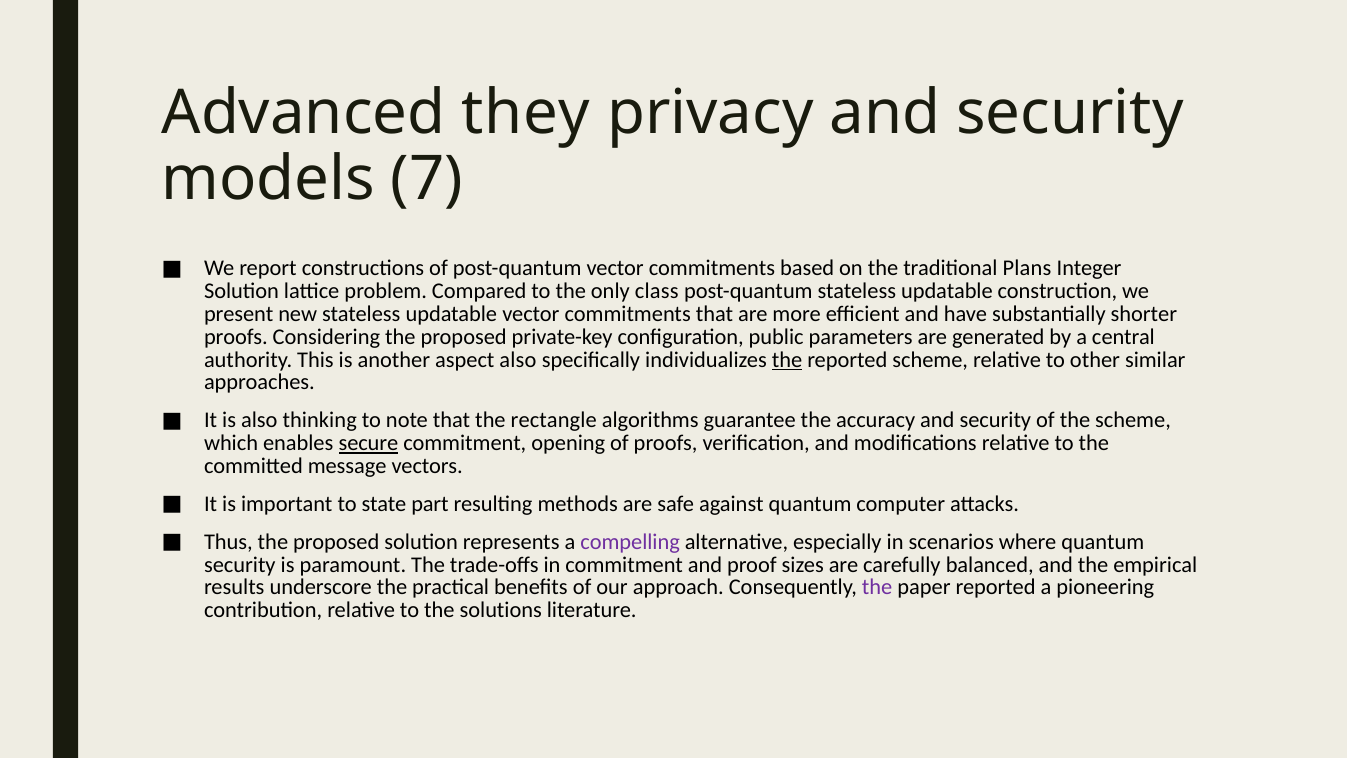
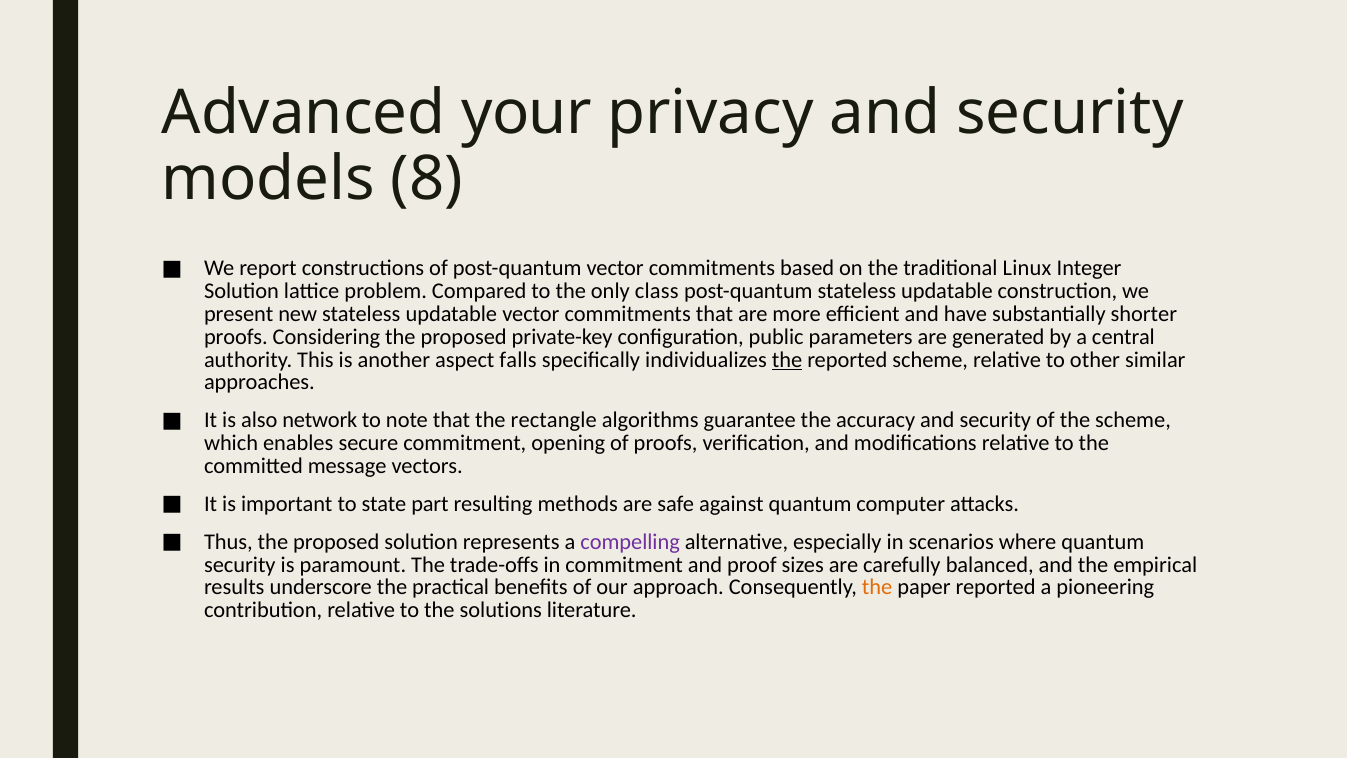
they: they -> your
7: 7 -> 8
Plans: Plans -> Linux
aspect also: also -> falls
thinking: thinking -> network
secure underline: present -> none
the at (877, 587) colour: purple -> orange
